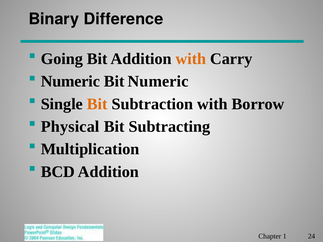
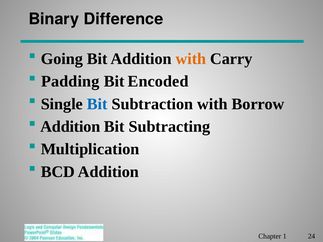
Numeric at (70, 81): Numeric -> Padding
Bit Numeric: Numeric -> Encoded
Bit at (97, 104) colour: orange -> blue
Physical at (70, 127): Physical -> Addition
